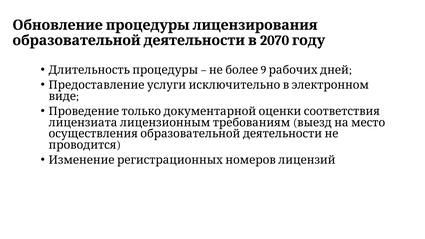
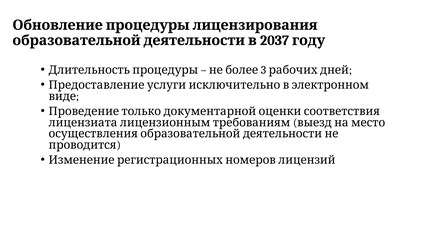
2070: 2070 -> 2037
9: 9 -> 3
